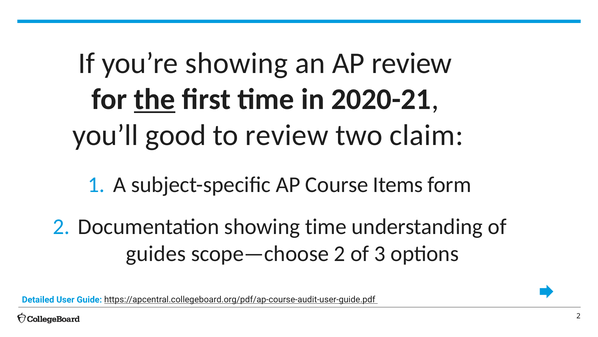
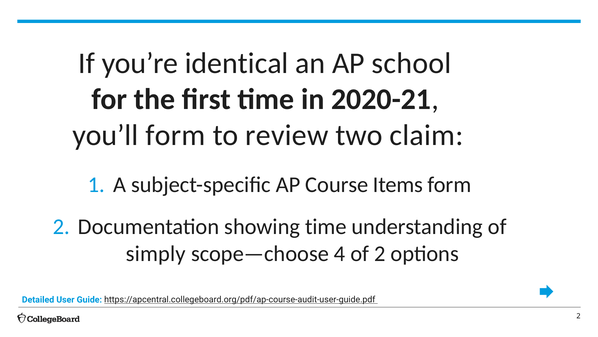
you’re showing: showing -> identical
AP review: review -> school
the underline: present -> none
you’ll good: good -> form
guides: guides -> simply
scope—choose 2: 2 -> 4
of 3: 3 -> 2
